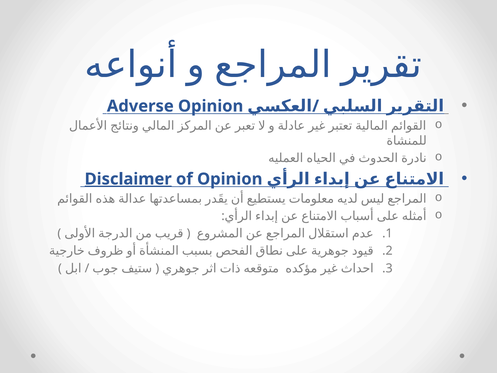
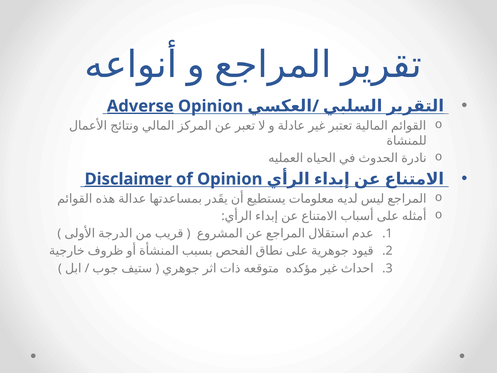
Adverse underline: none -> present
